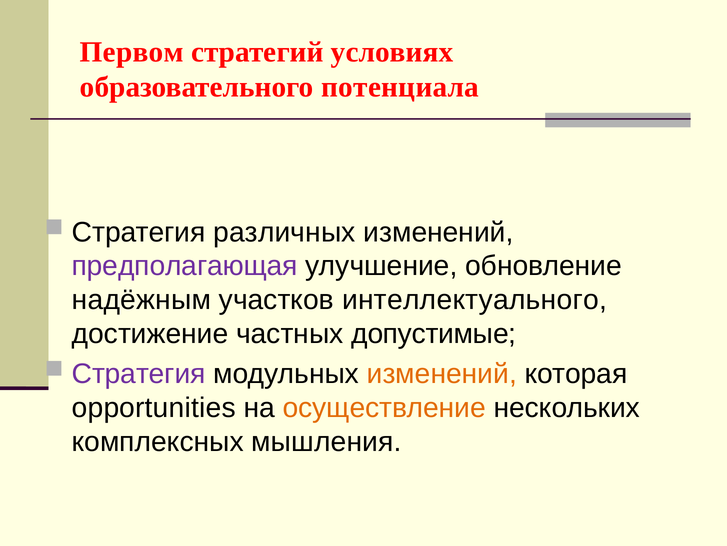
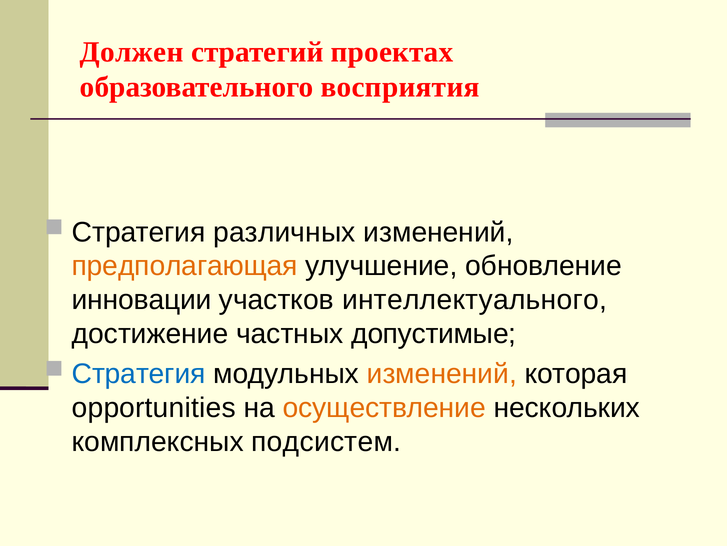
Первом: Первом -> Должен
условиях: условиях -> проектах
потенциала: потенциала -> восприятия
предполагающая colour: purple -> orange
надёжным: надёжным -> инновации
Стратегия at (139, 373) colour: purple -> blue
мышления: мышления -> подсистем
